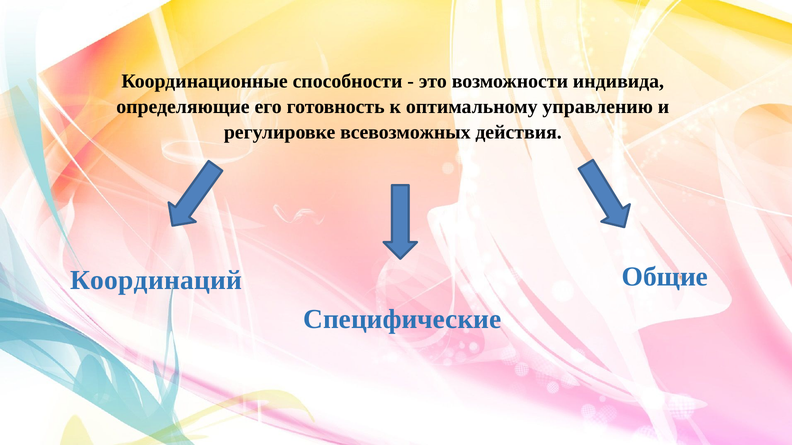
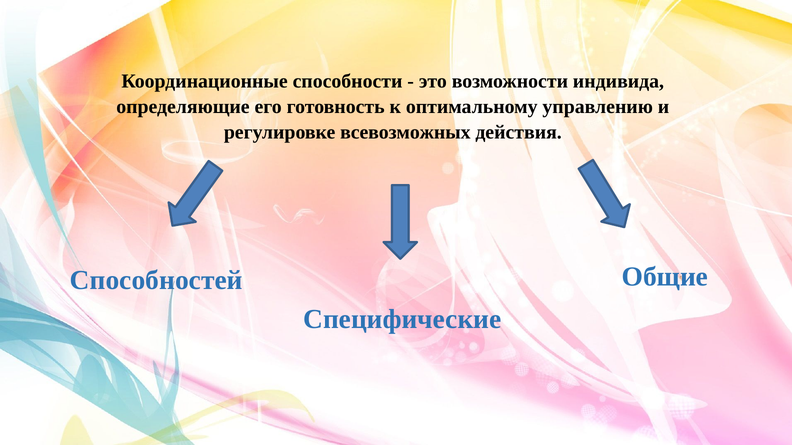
Координаций: Координаций -> Способностей
